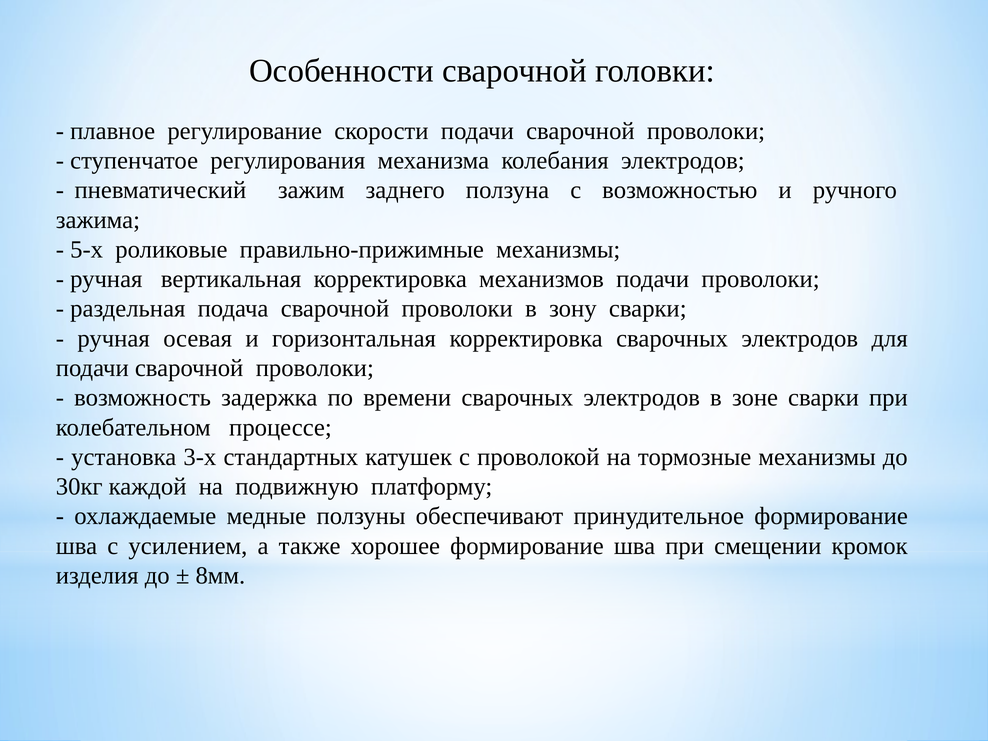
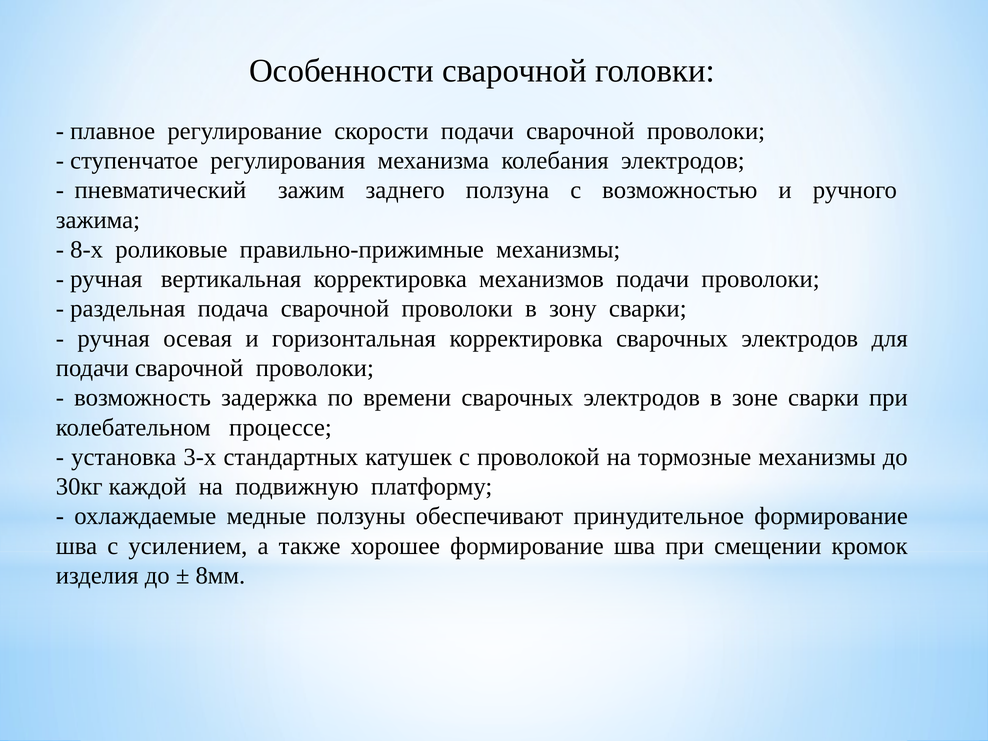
5-х: 5-х -> 8-х
